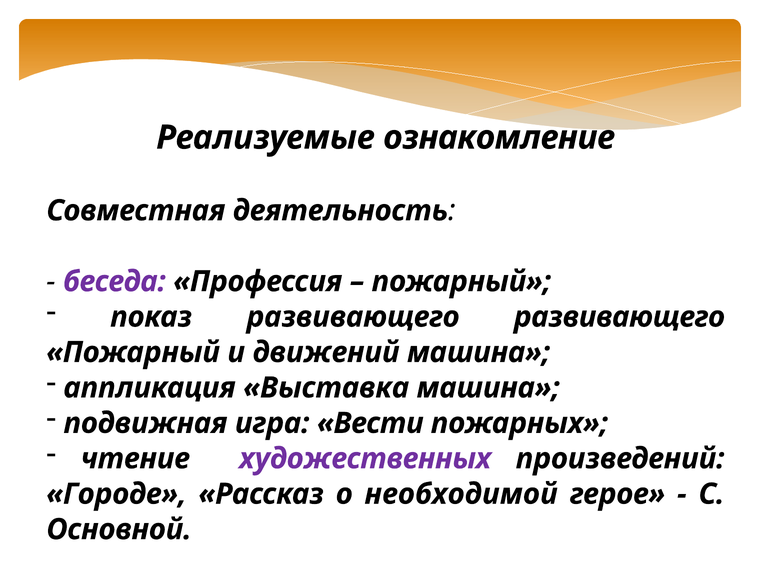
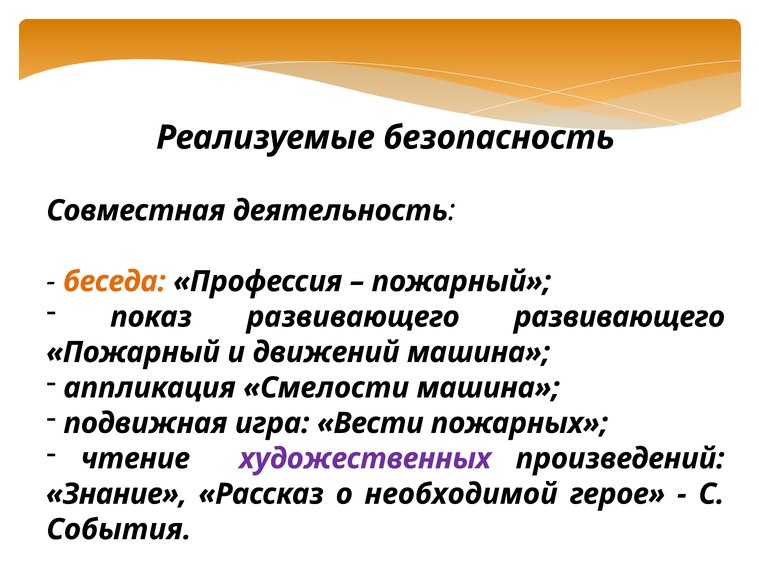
ознакомление: ознакомление -> безопасность
беседа colour: purple -> orange
Выставка: Выставка -> Смелости
Городе: Городе -> Знание
Основной: Основной -> События
